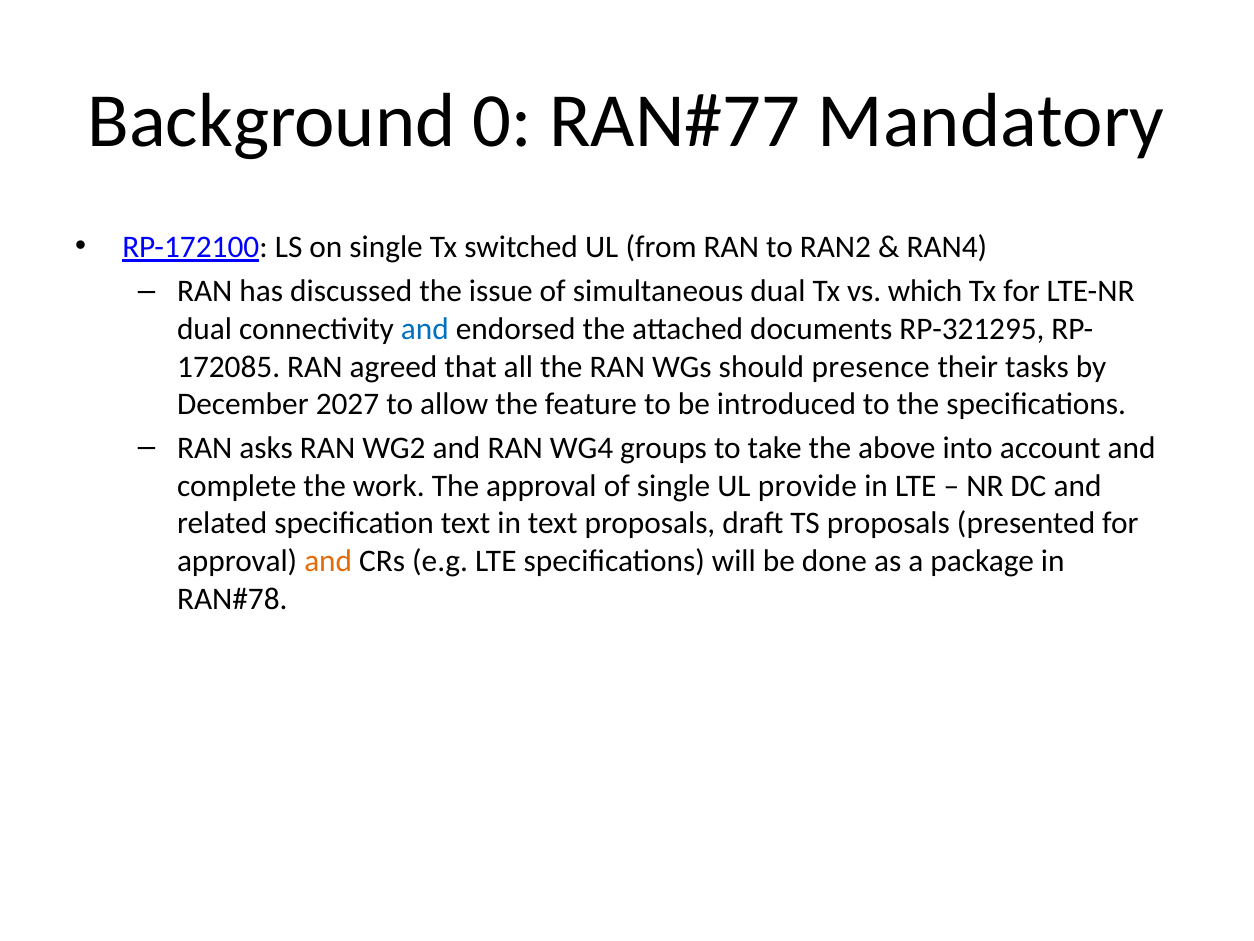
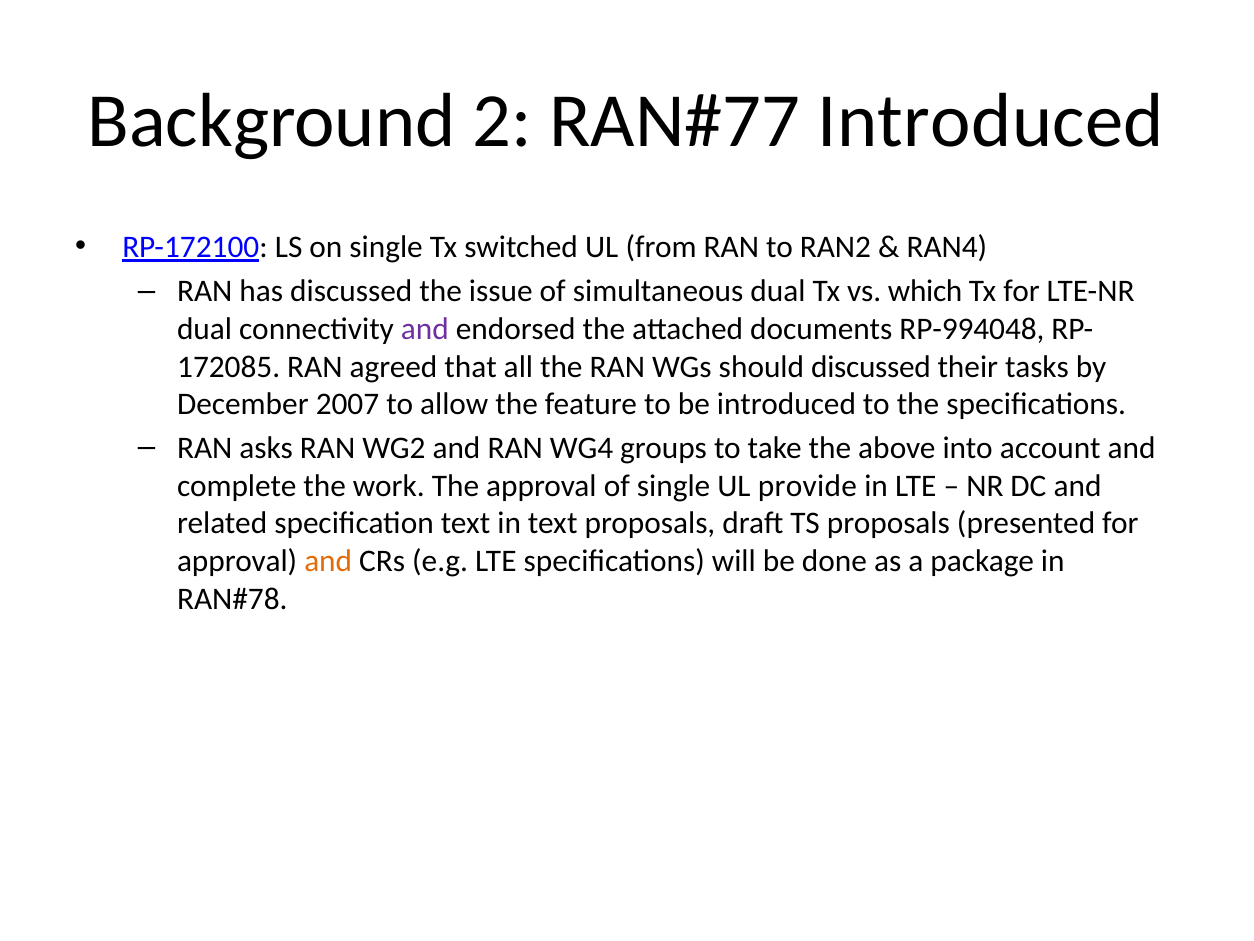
0: 0 -> 2
Mandatory at (991, 121): Mandatory -> Introduced
and at (425, 329) colour: blue -> purple
RP-321295: RP-321295 -> RP-994048
should presence: presence -> discussed
2027: 2027 -> 2007
